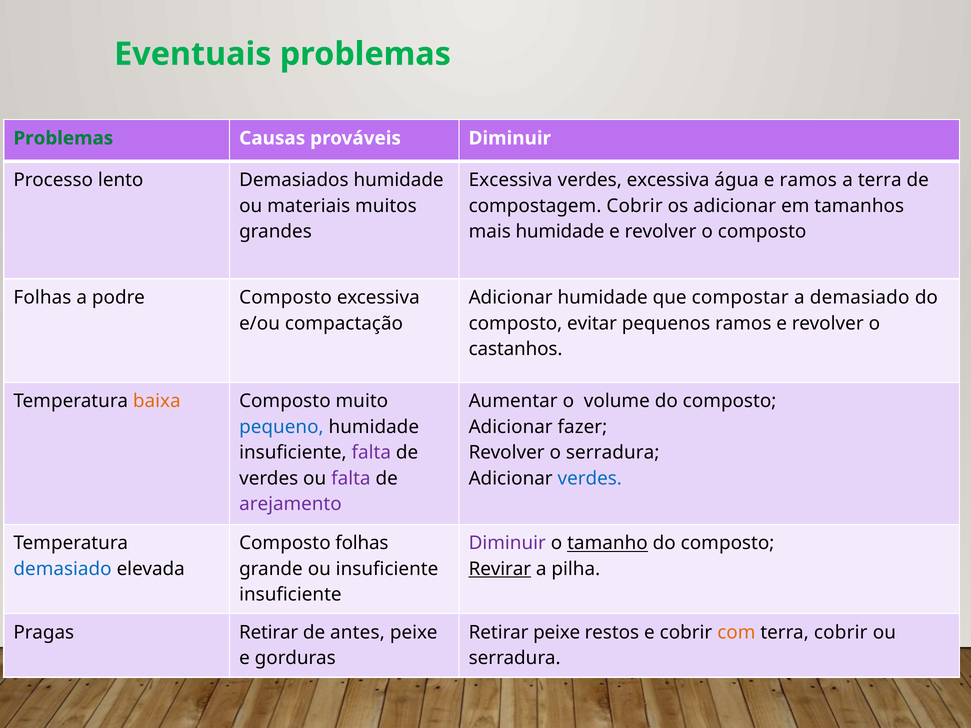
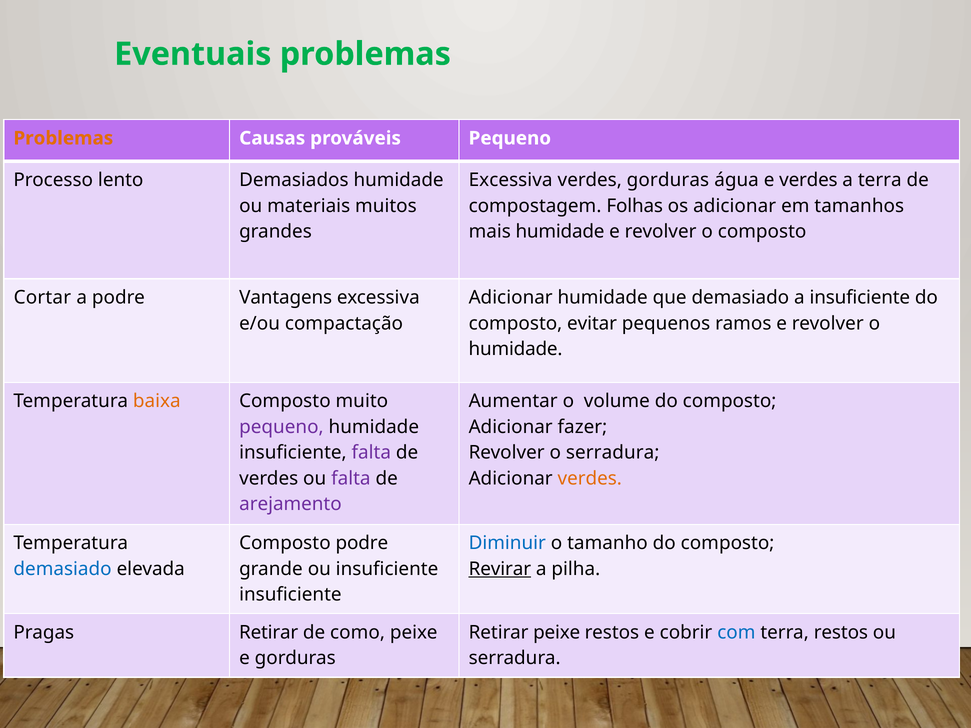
Problemas at (63, 138) colour: green -> orange
prováveis Diminuir: Diminuir -> Pequeno
verdes excessiva: excessiva -> gorduras
e ramos: ramos -> verdes
compostagem Cobrir: Cobrir -> Folhas
Folhas at (42, 298): Folhas -> Cortar
podre Composto: Composto -> Vantagens
que compostar: compostar -> demasiado
a demasiado: demasiado -> insuficiente
castanhos at (516, 349): castanhos -> humidade
pequeno at (281, 427) colour: blue -> purple
verdes at (590, 479) colour: blue -> orange
folhas at (362, 543): folhas -> podre
Diminuir at (507, 543) colour: purple -> blue
tamanho underline: present -> none
antes: antes -> como
com colour: orange -> blue
terra cobrir: cobrir -> restos
